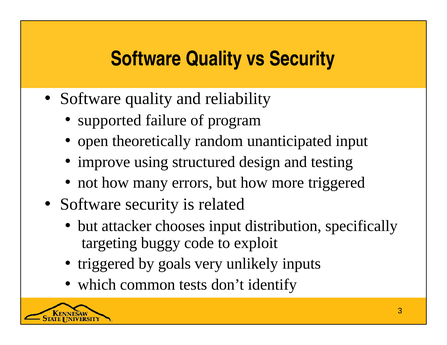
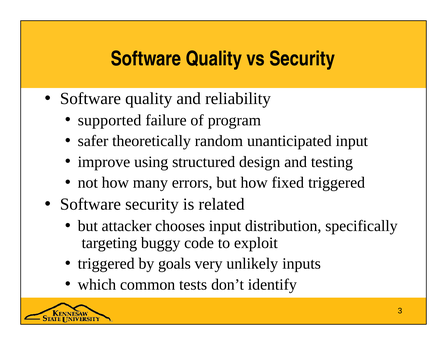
open: open -> safer
more: more -> fixed
